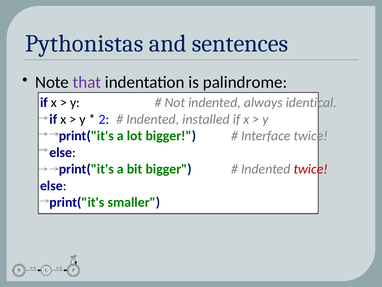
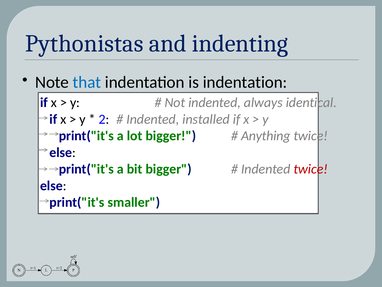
sentences: sentences -> indenting
that colour: purple -> blue
is palindrome: palindrome -> indentation
Interface: Interface -> Anything
